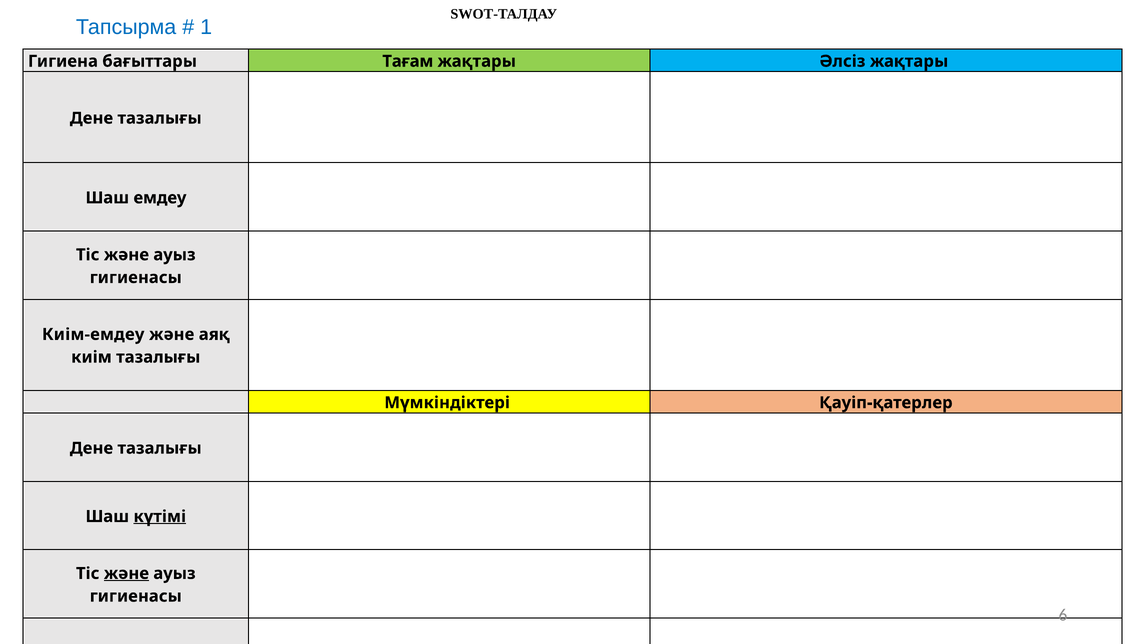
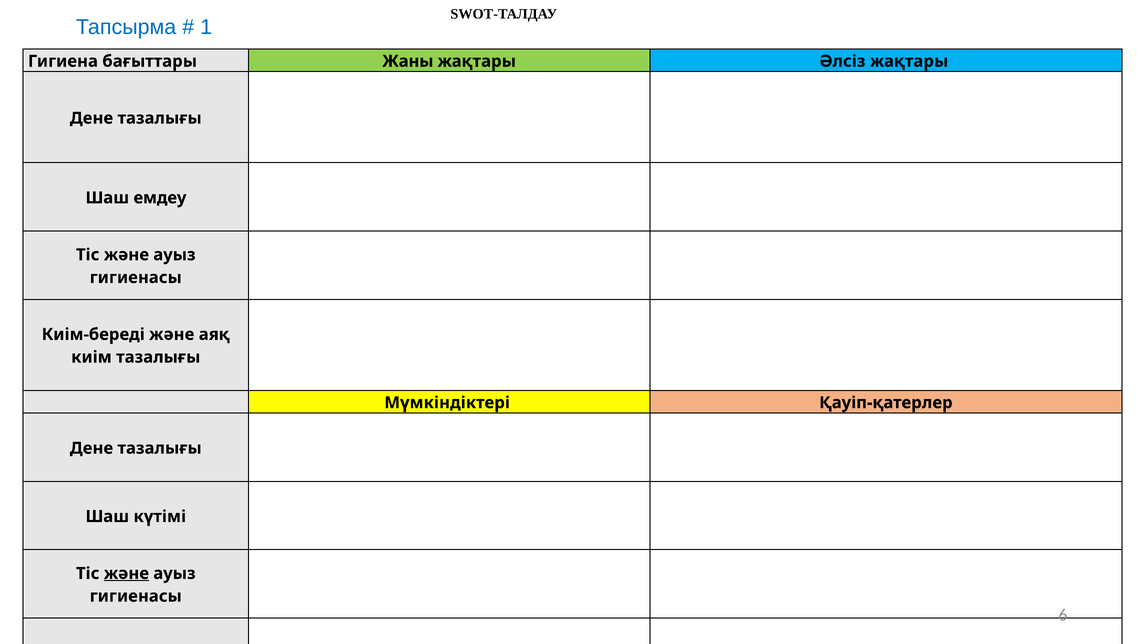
Тағам: Тағам -> Жаны
Киім-емдеу: Киім-емдеу -> Киім-береді
күтімі underline: present -> none
